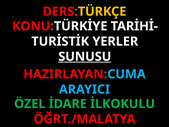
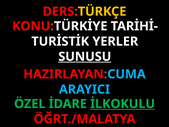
İLKOKULU underline: none -> present
